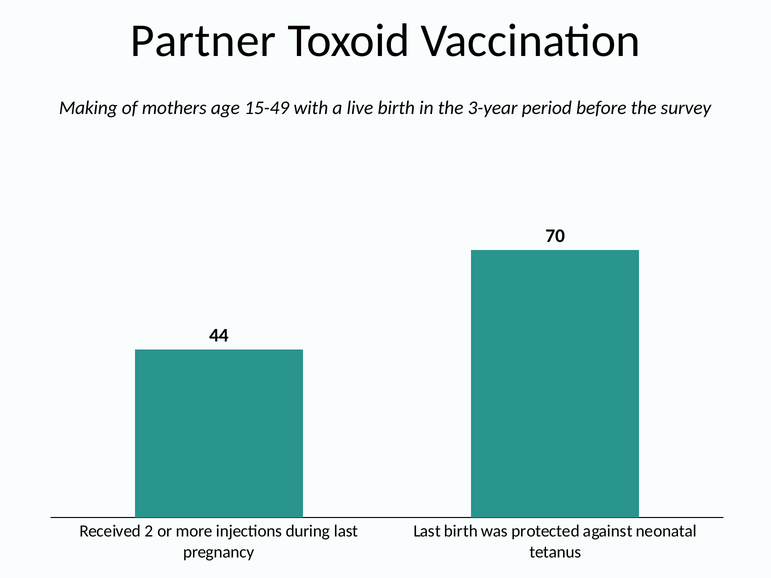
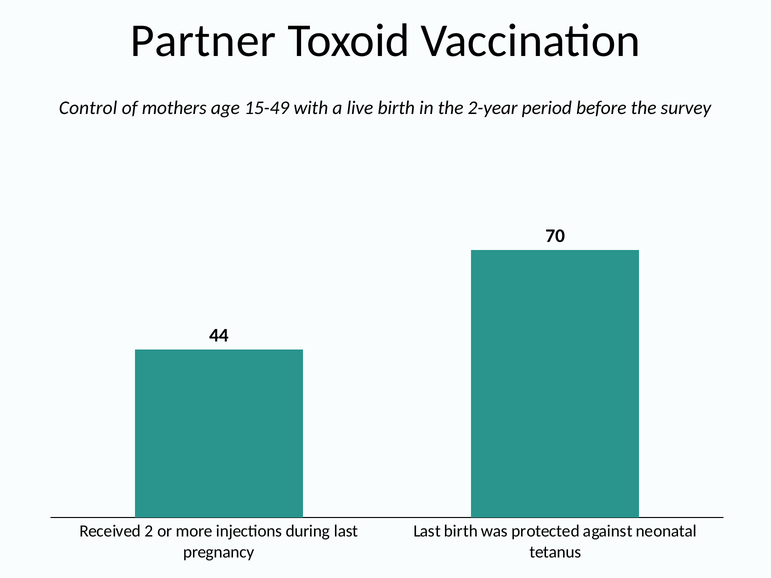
Making: Making -> Control
3-year: 3-year -> 2-year
